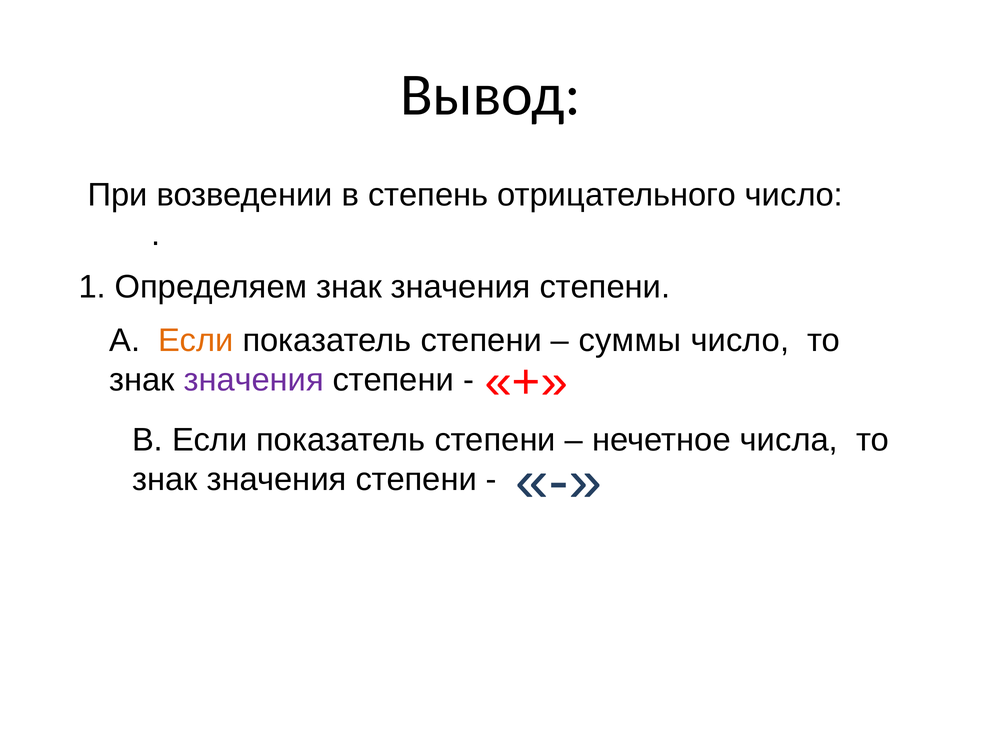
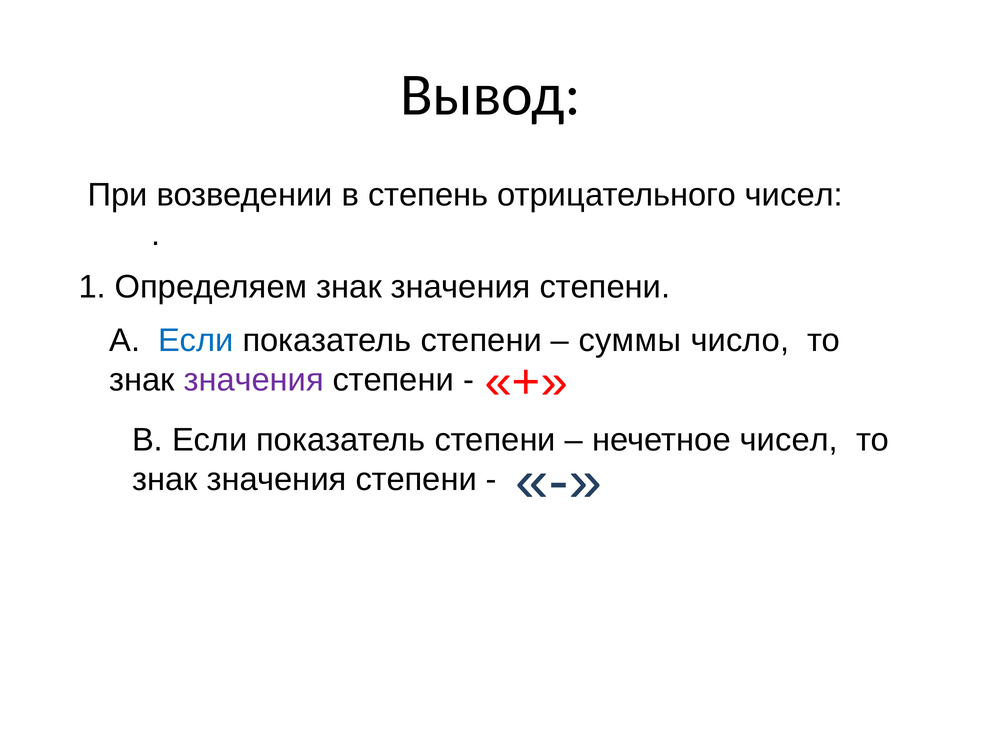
отрицательного число: число -> чисел
Если at (196, 341) colour: orange -> blue
нечетное числа: числа -> чисел
